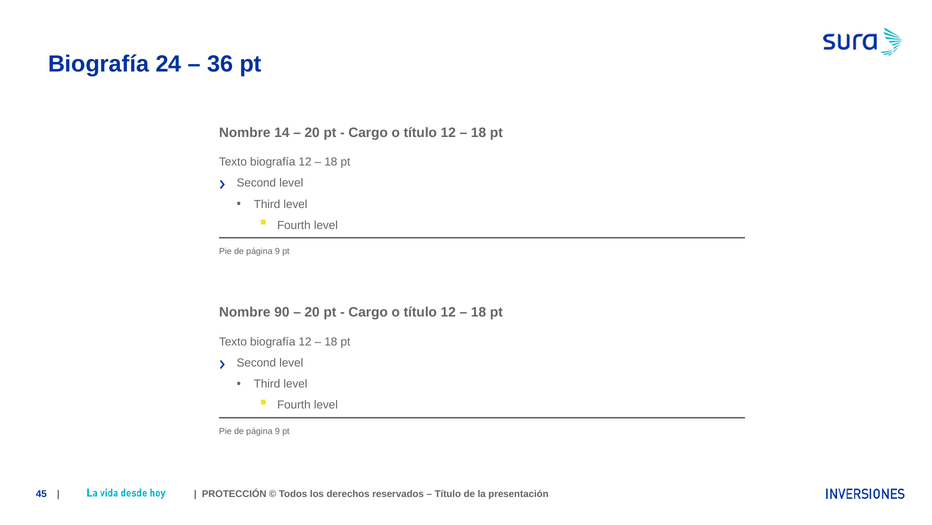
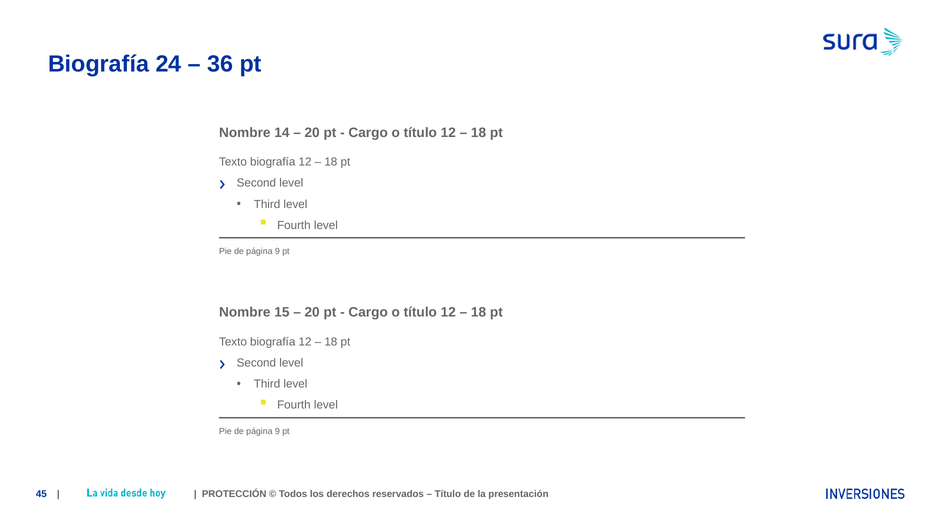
90: 90 -> 15
